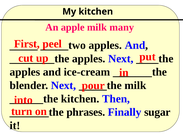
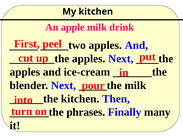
many: many -> drink
sugar: sugar -> many
